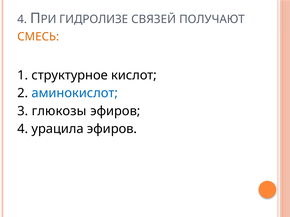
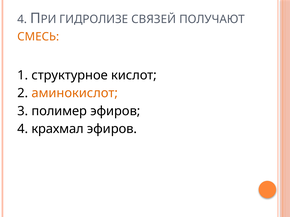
аминокислот colour: blue -> orange
глюкозы: глюкозы -> полимер
урацила: урацила -> крахмал
